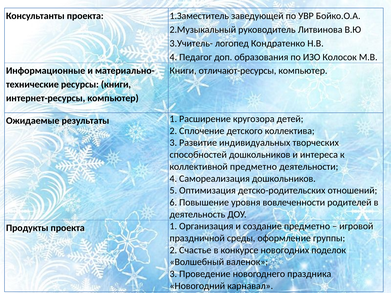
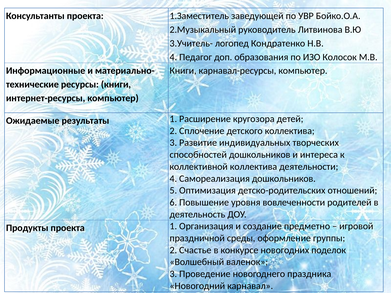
отличают-ресурсы: отличают-ресурсы -> карнавал-ресурсы
коллективной предметно: предметно -> коллектива
